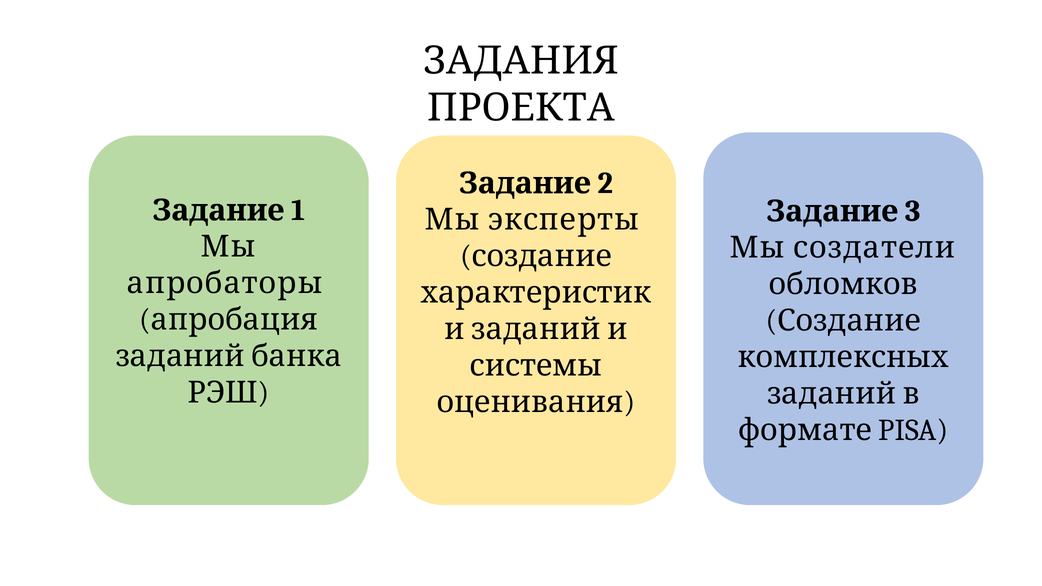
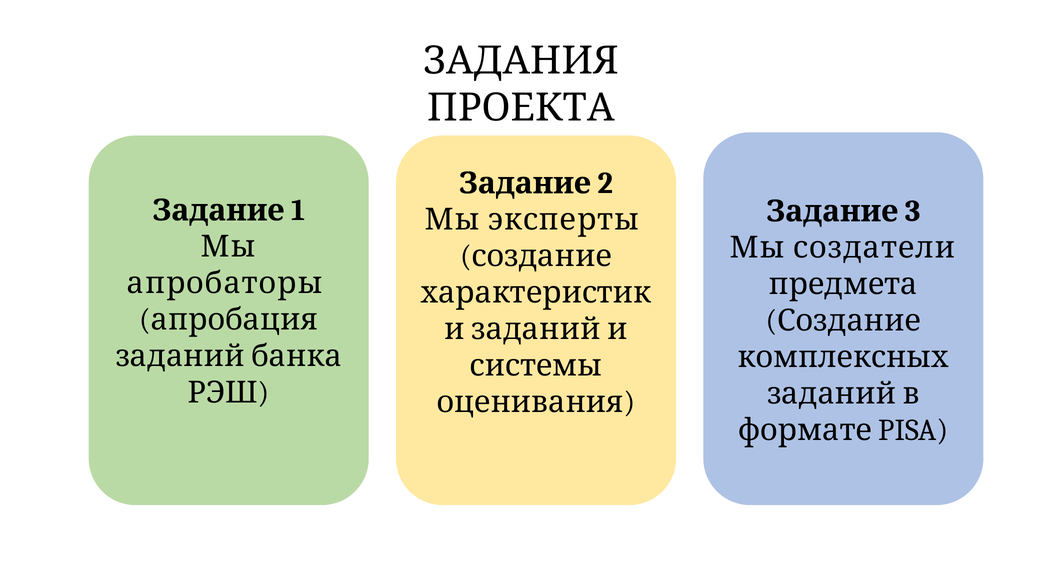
обломков: обломков -> предмета
